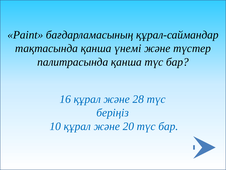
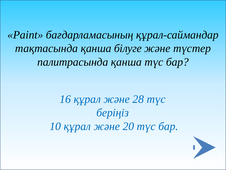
үнемі: үнемі -> білуге
